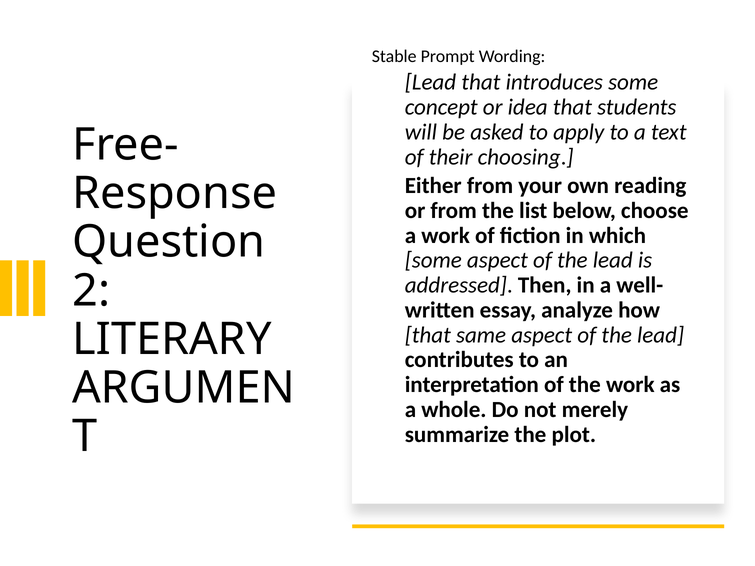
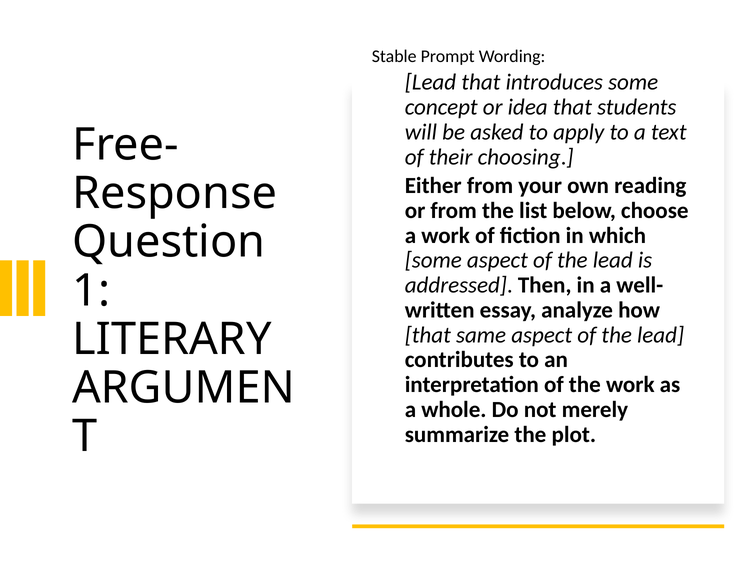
2: 2 -> 1
